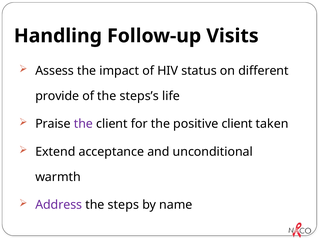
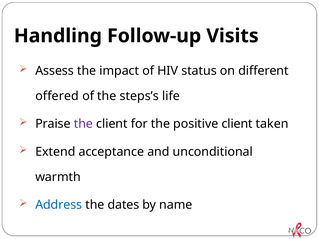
provide: provide -> offered
Address colour: purple -> blue
steps: steps -> dates
